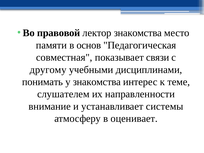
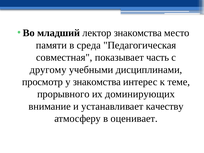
правовой: правовой -> младший
основ: основ -> среда
связи: связи -> часть
понимать: понимать -> просмотр
слушателем: слушателем -> прорывного
направленности: направленности -> доминирующих
системы: системы -> качеству
